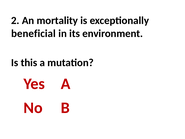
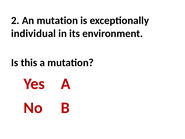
An mortality: mortality -> mutation
beneficial: beneficial -> individual
